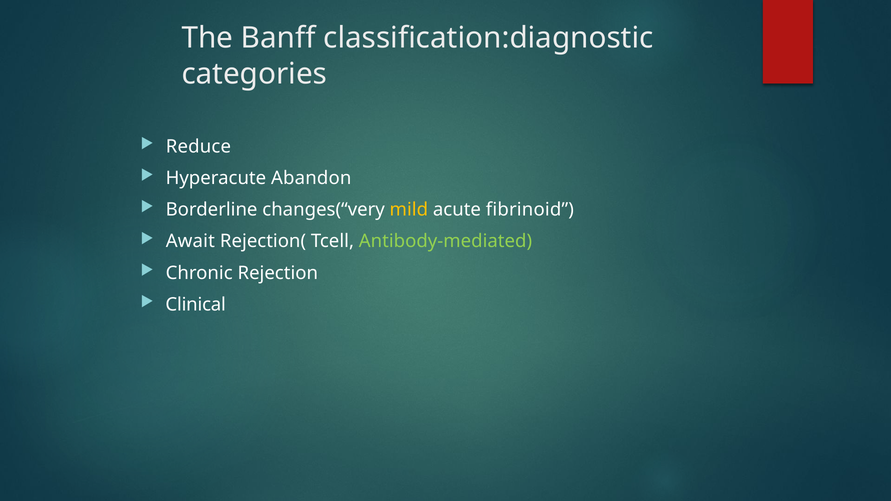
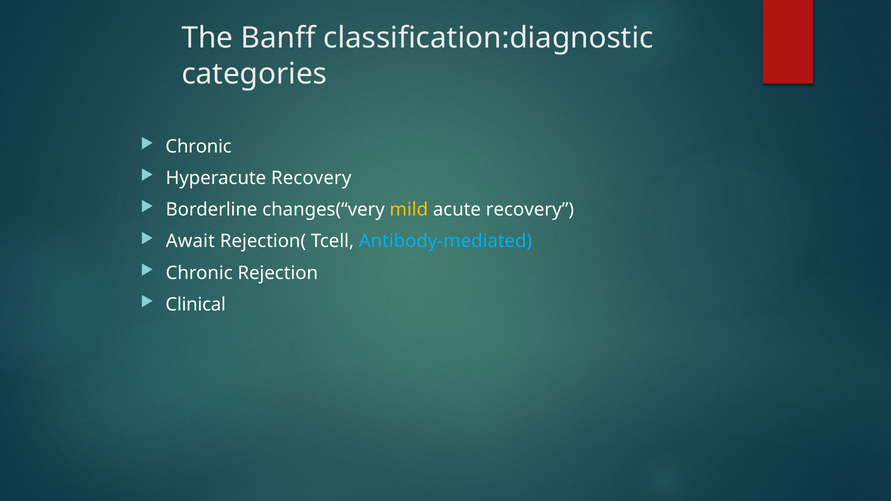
Reduce at (198, 147): Reduce -> Chronic
Hyperacute Abandon: Abandon -> Recovery
acute fibrinoid: fibrinoid -> recovery
Antibody-mediated colour: light green -> light blue
